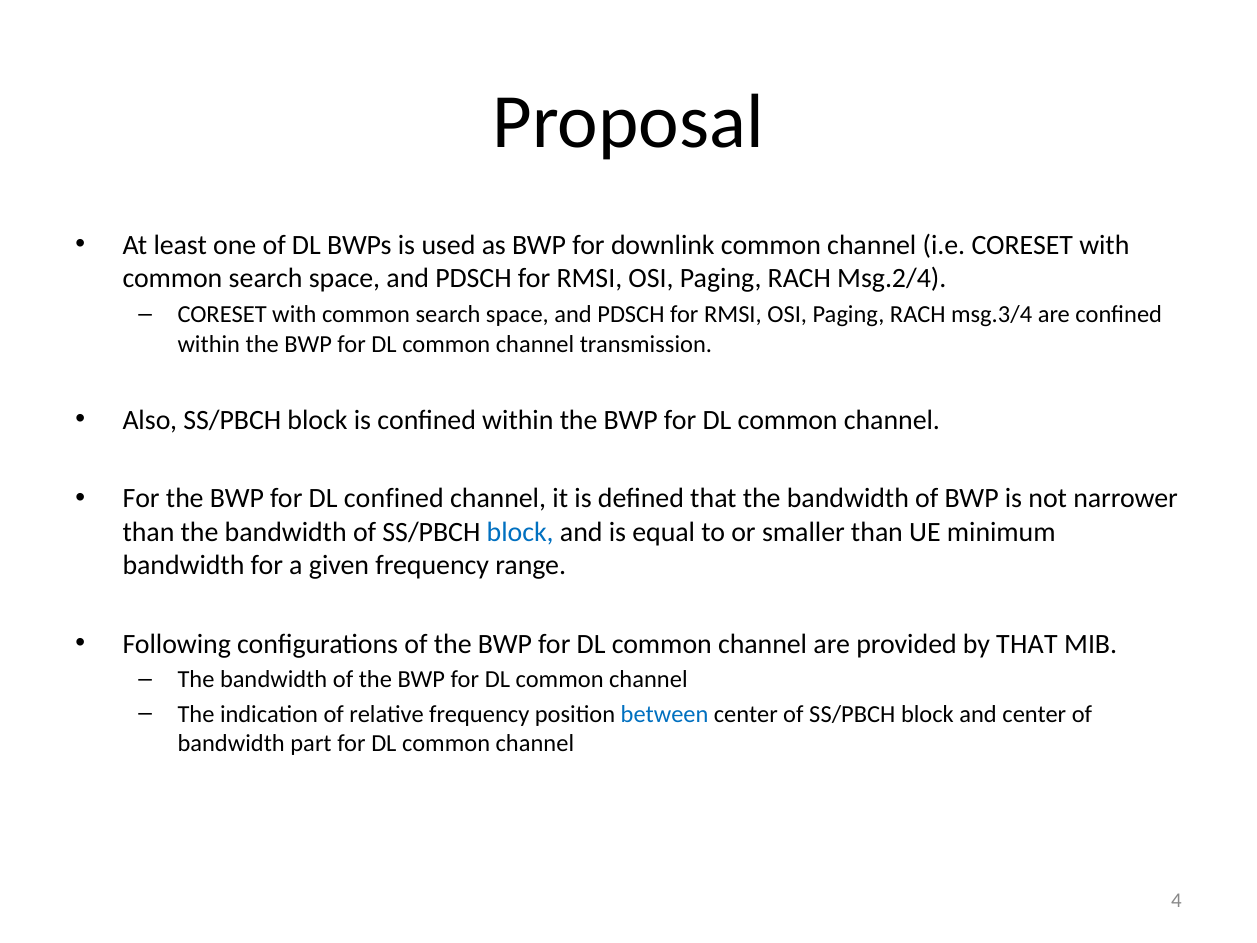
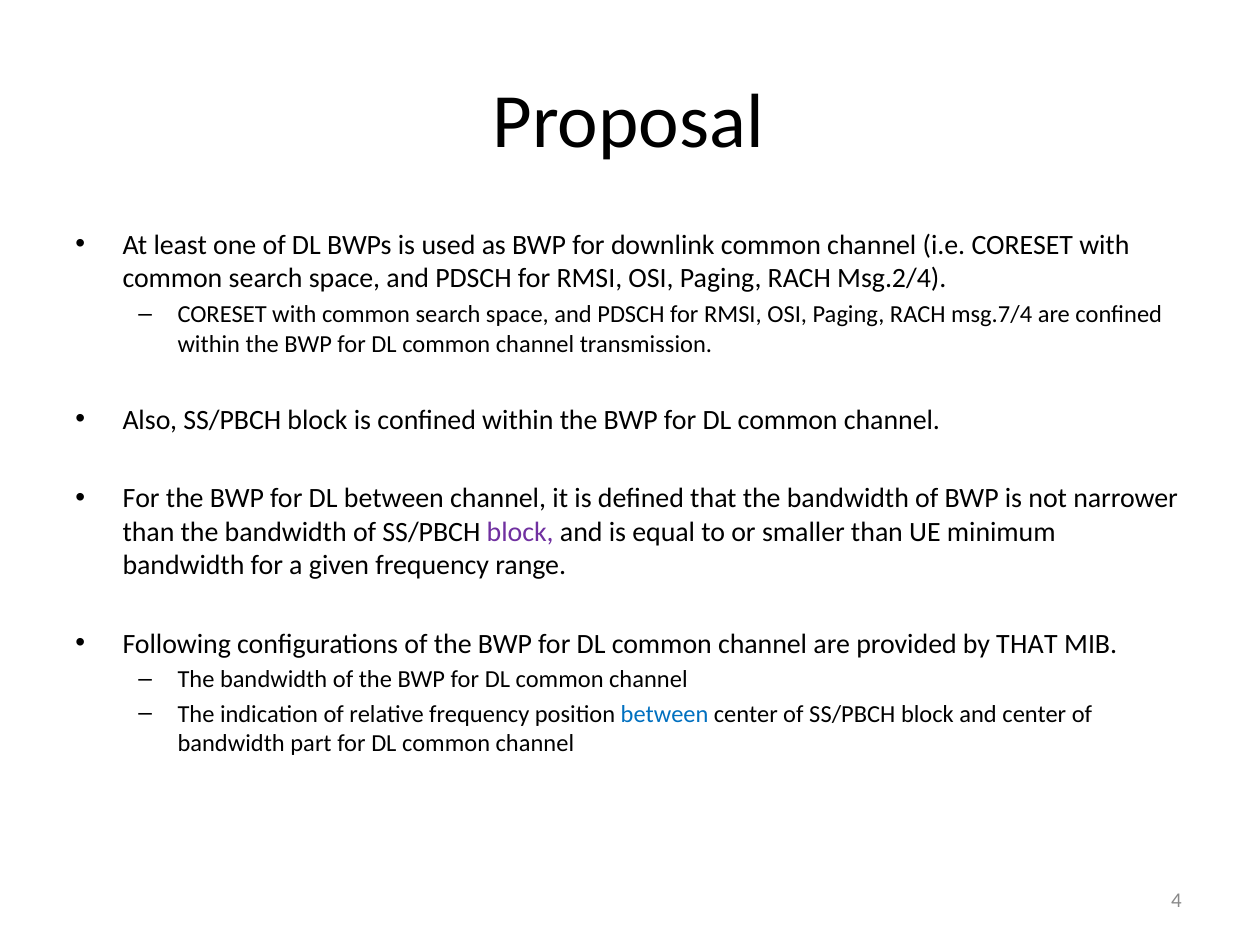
msg.3/4: msg.3/4 -> msg.7/4
DL confined: confined -> between
block at (520, 532) colour: blue -> purple
